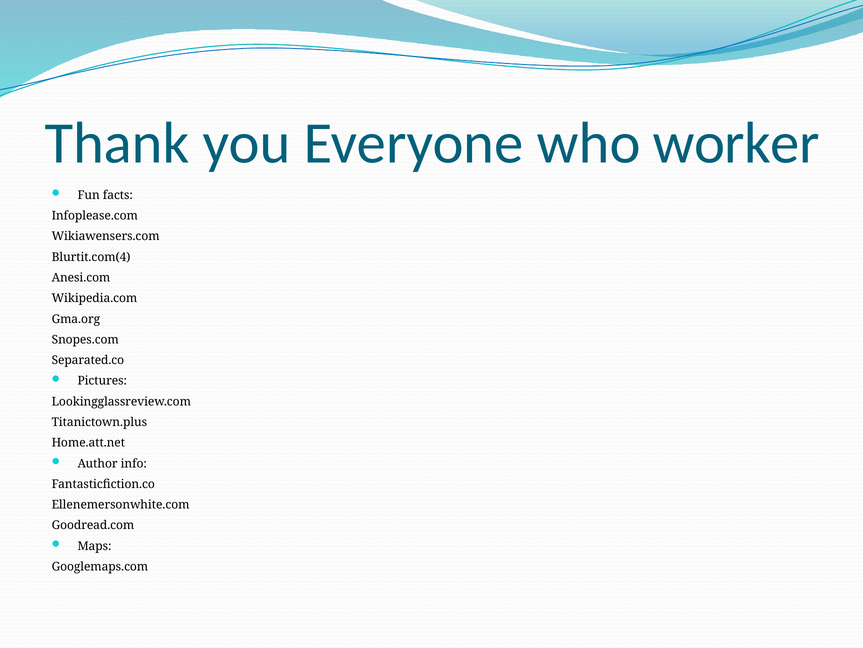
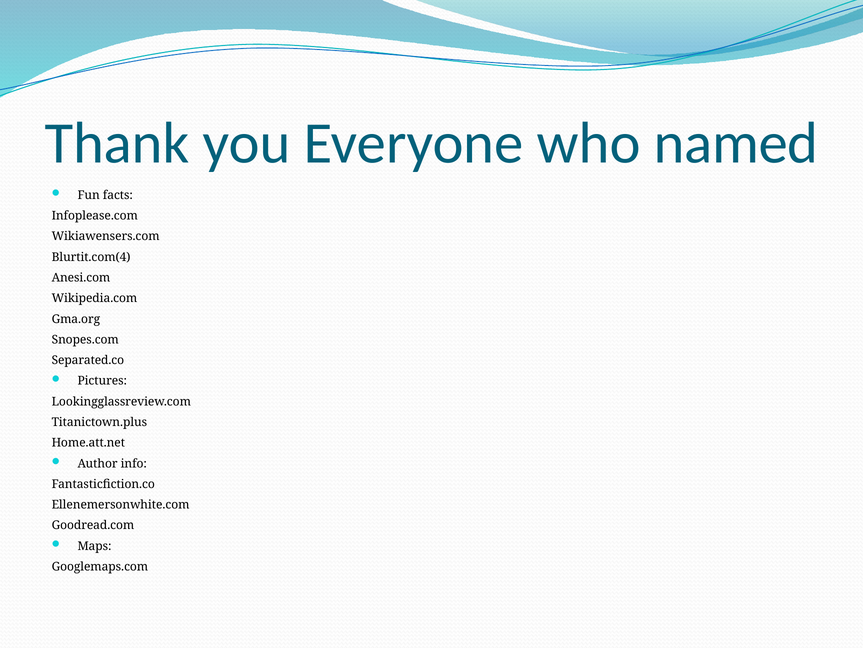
worker: worker -> named
